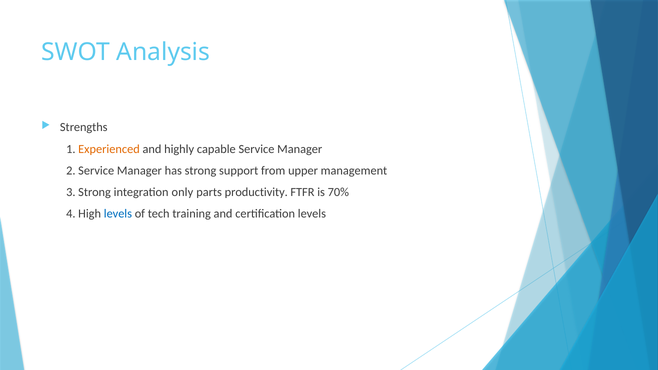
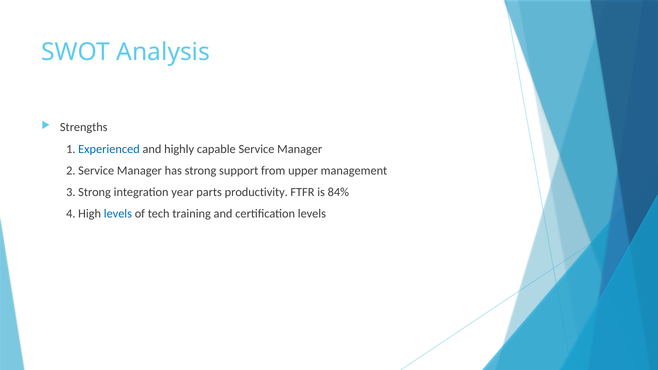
Experienced colour: orange -> blue
only: only -> year
70%: 70% -> 84%
